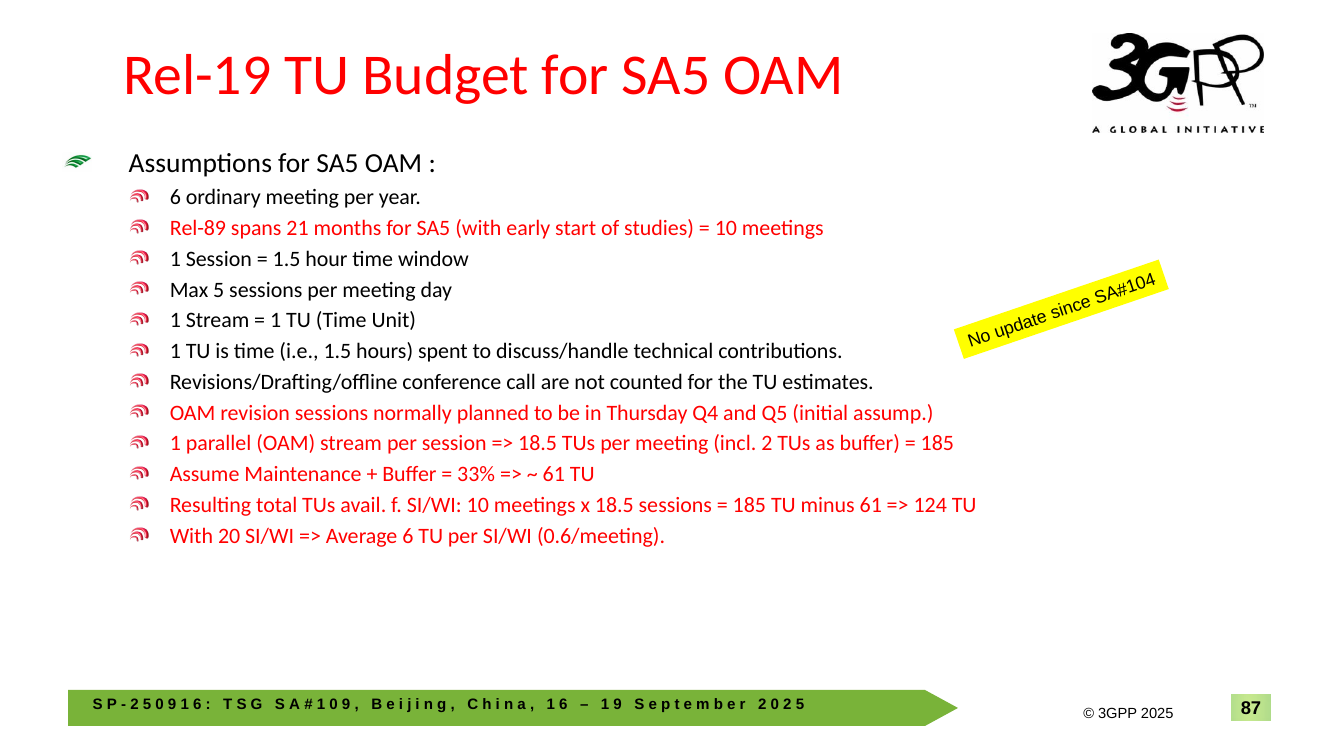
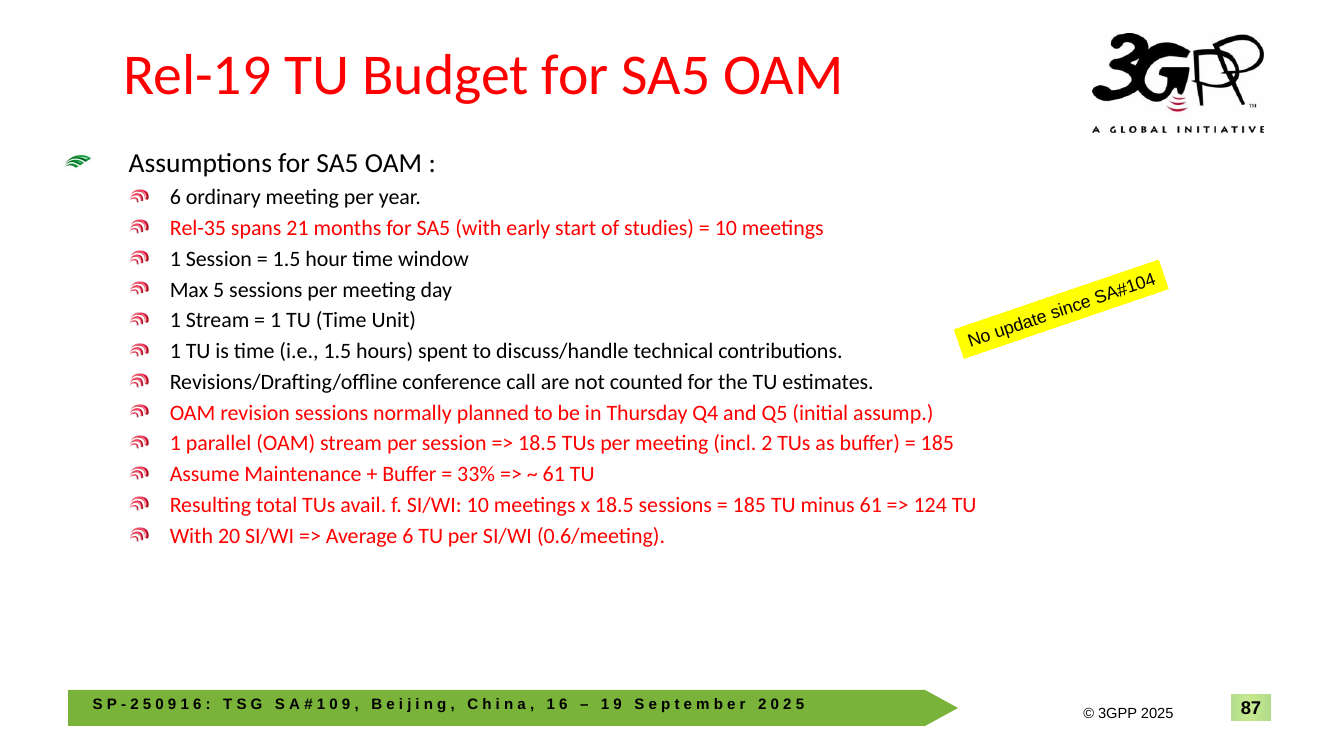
Rel-89: Rel-89 -> Rel-35
